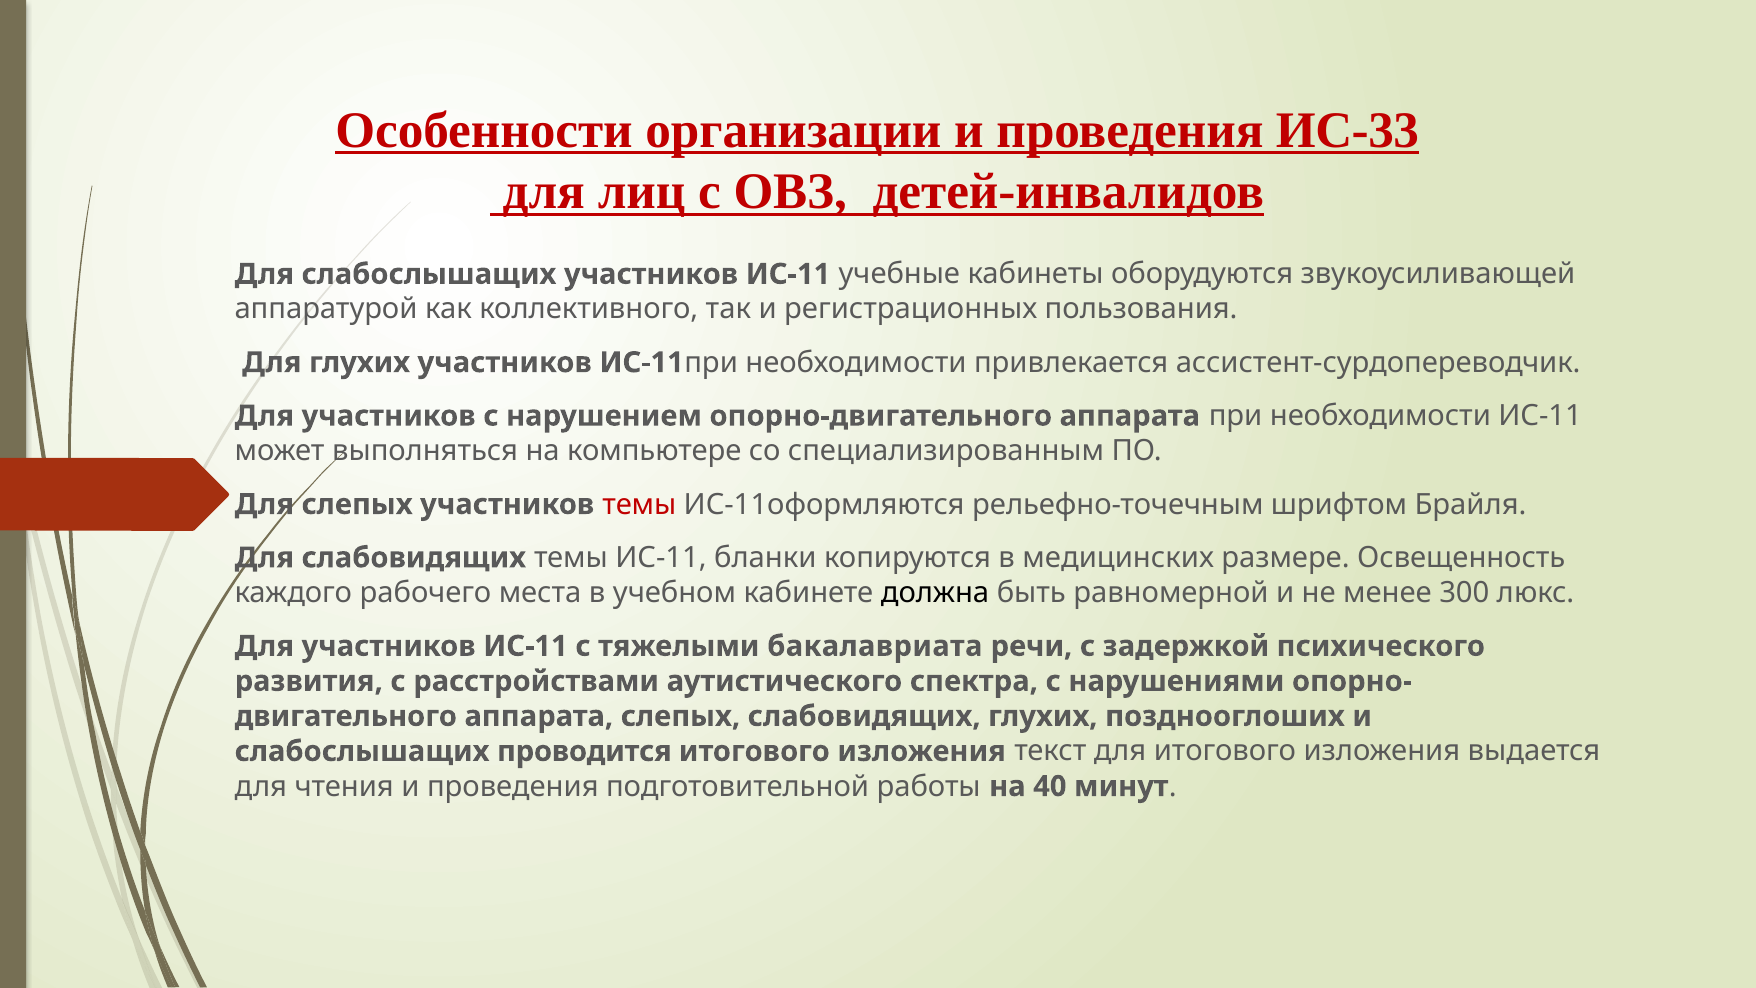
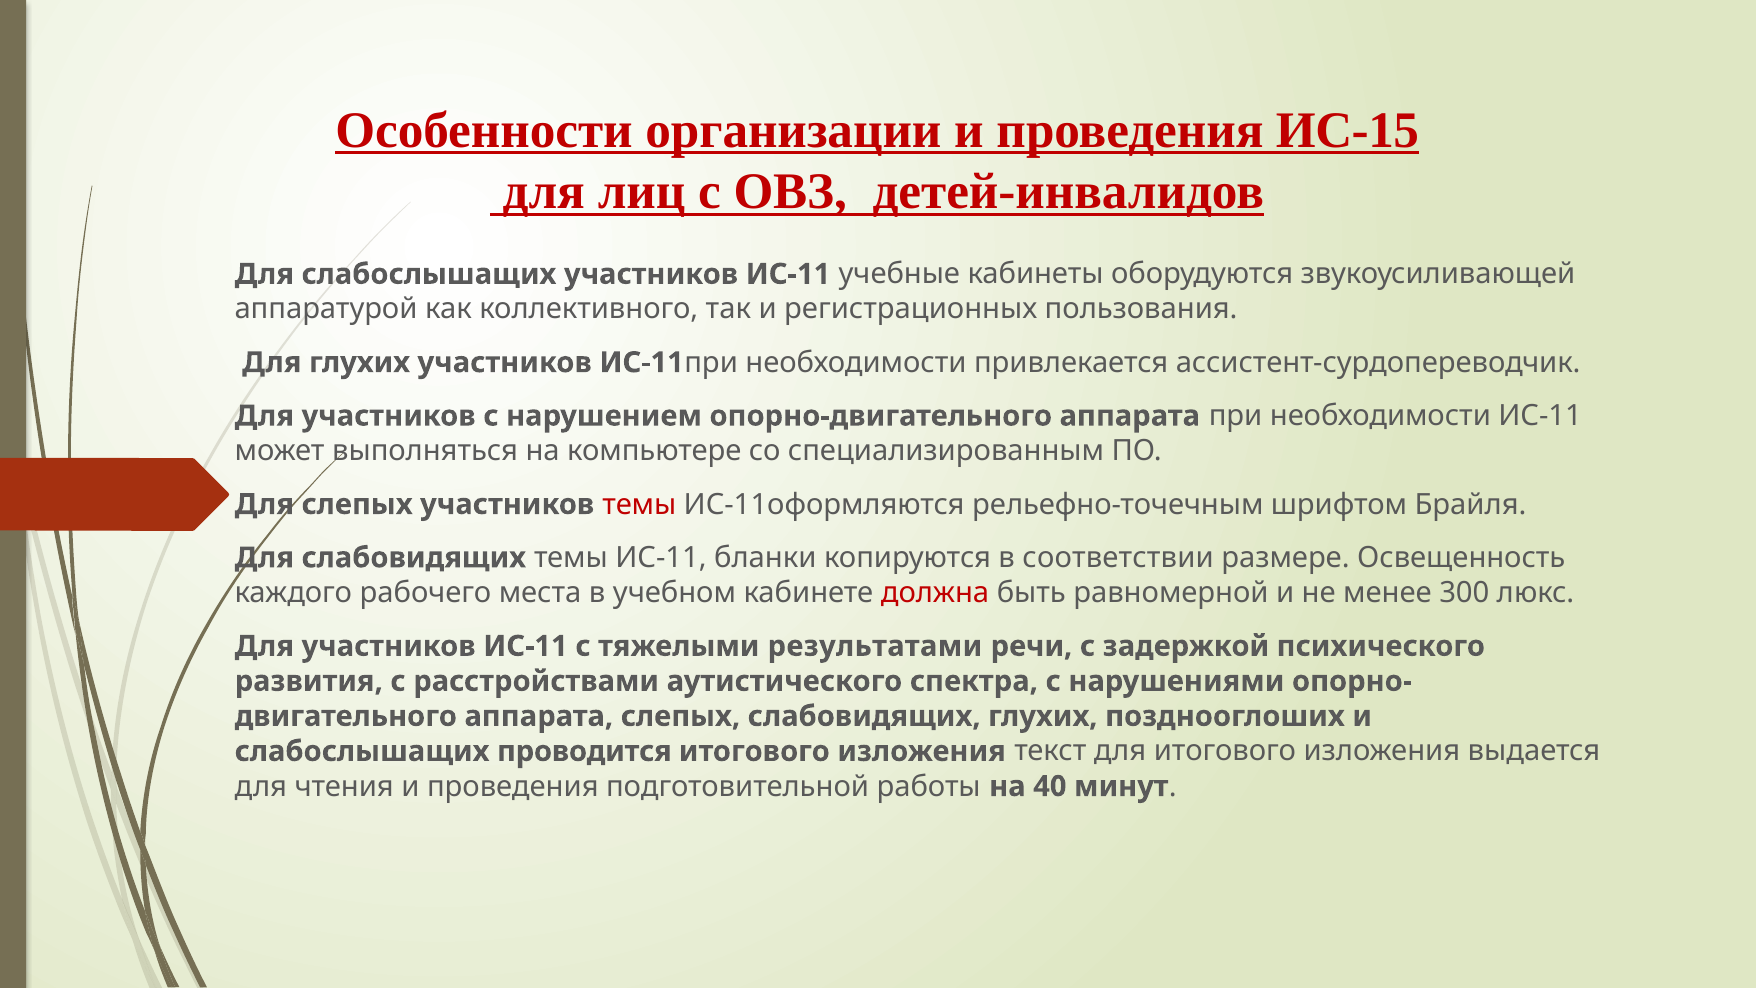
ИС-33: ИС-33 -> ИС-15
медицинских: медицинских -> соответствии
должна colour: black -> red
бакалавриата: бакалавриата -> результатами
